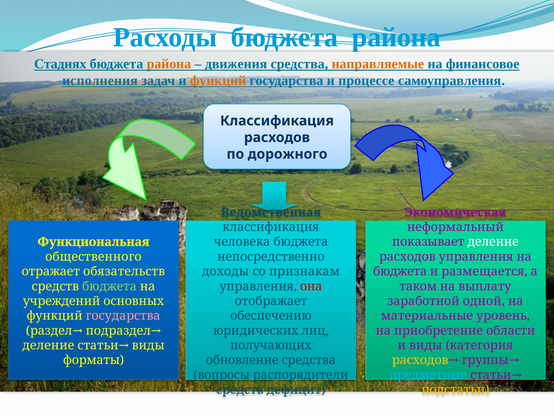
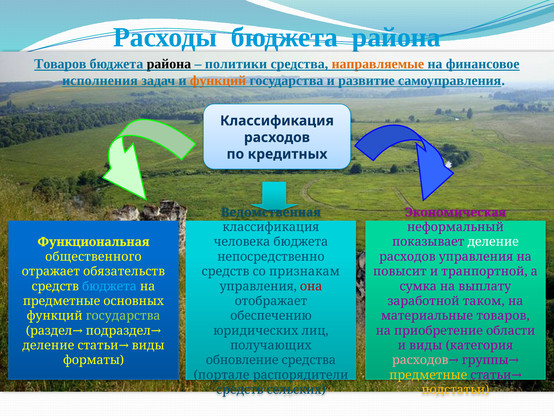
Стадиях at (60, 64): Стадиях -> Товаров
района at (169, 64) colour: orange -> black
движения: движения -> политики
процессе: процессе -> развитие
дорожного: дорожного -> кредитных
доходы at (225, 271): доходы -> средств
бюджета at (400, 271): бюджета -> повысит
размещается: размещается -> транпортной
бюджета at (109, 286) colour: light green -> light blue
таком: таком -> сумка
учреждений at (62, 301): учреждений -> предметные
одной: одной -> таком
государства at (123, 315) colour: pink -> light green
материальные уровень: уровень -> товаров
расходов at (420, 360) colour: yellow -> pink
вопросы: вопросы -> портале
предметные at (428, 375) colour: light blue -> yellow
дефицит: дефицит -> сельских
